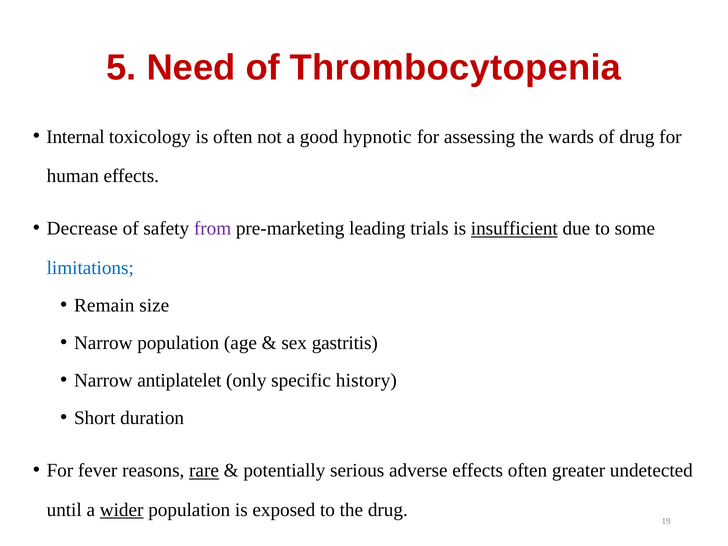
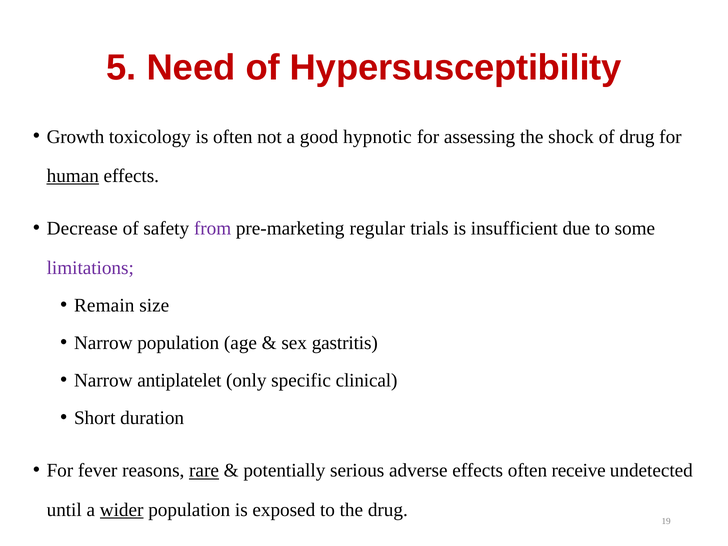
Thrombocytopenia: Thrombocytopenia -> Hypersusceptibility
Internal: Internal -> Growth
wards: wards -> shock
human underline: none -> present
leading: leading -> regular
insufficient underline: present -> none
limitations colour: blue -> purple
history: history -> clinical
greater: greater -> receive
